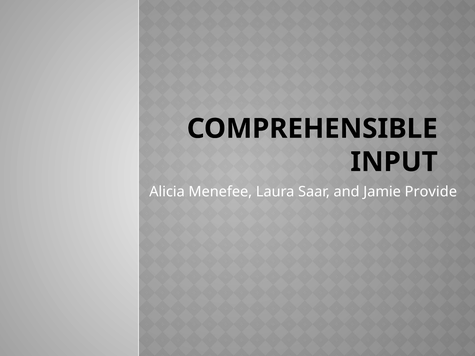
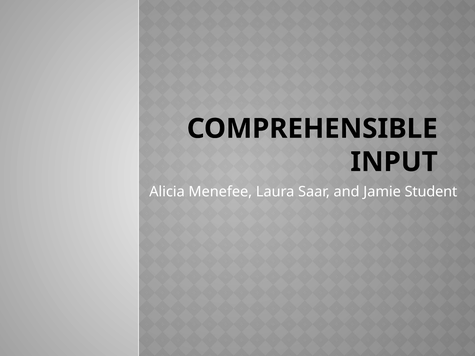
Provide: Provide -> Student
